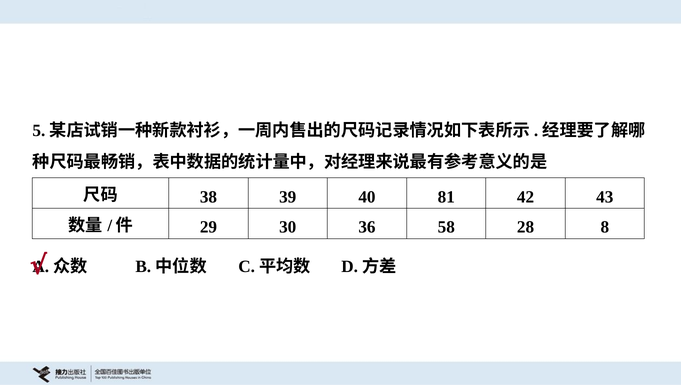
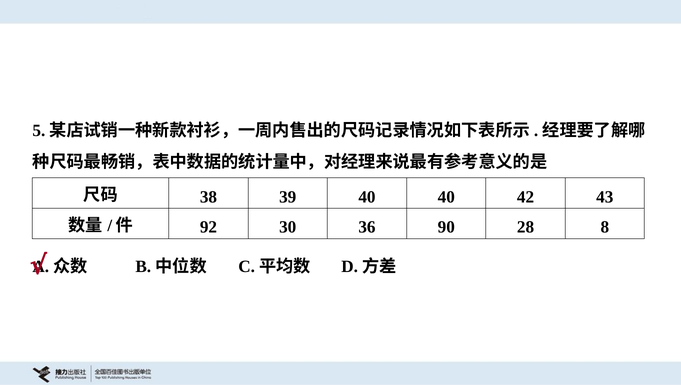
40 81: 81 -> 40
29: 29 -> 92
58: 58 -> 90
